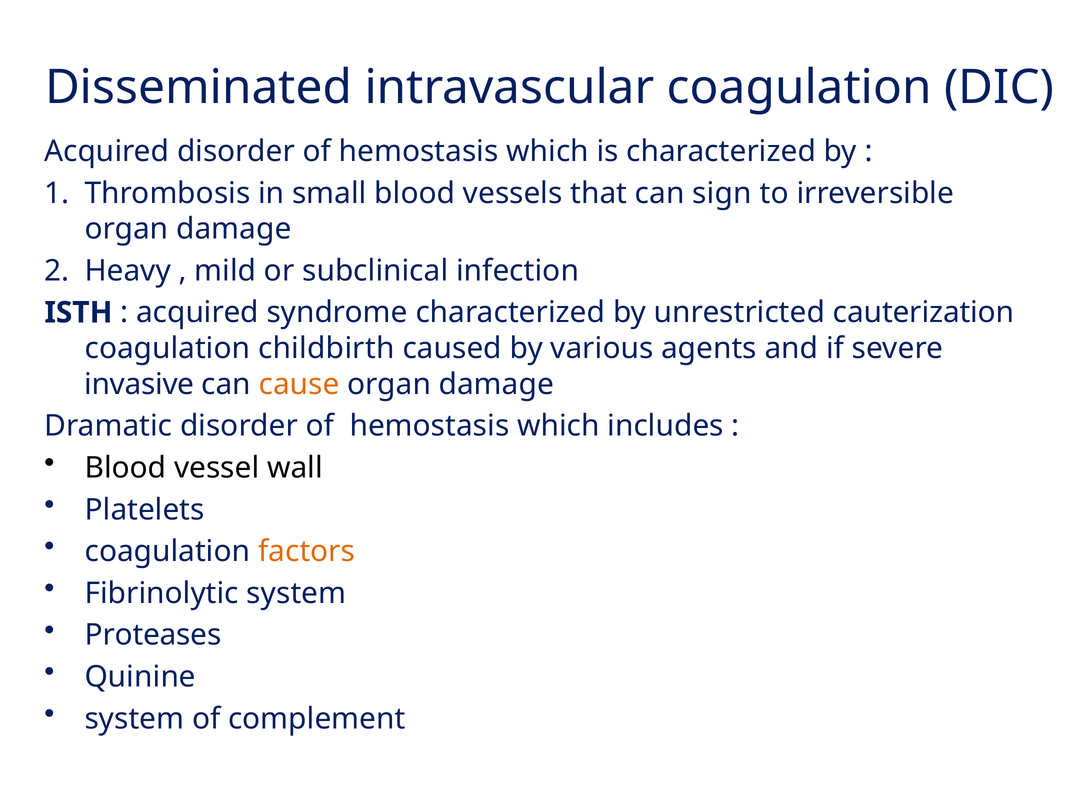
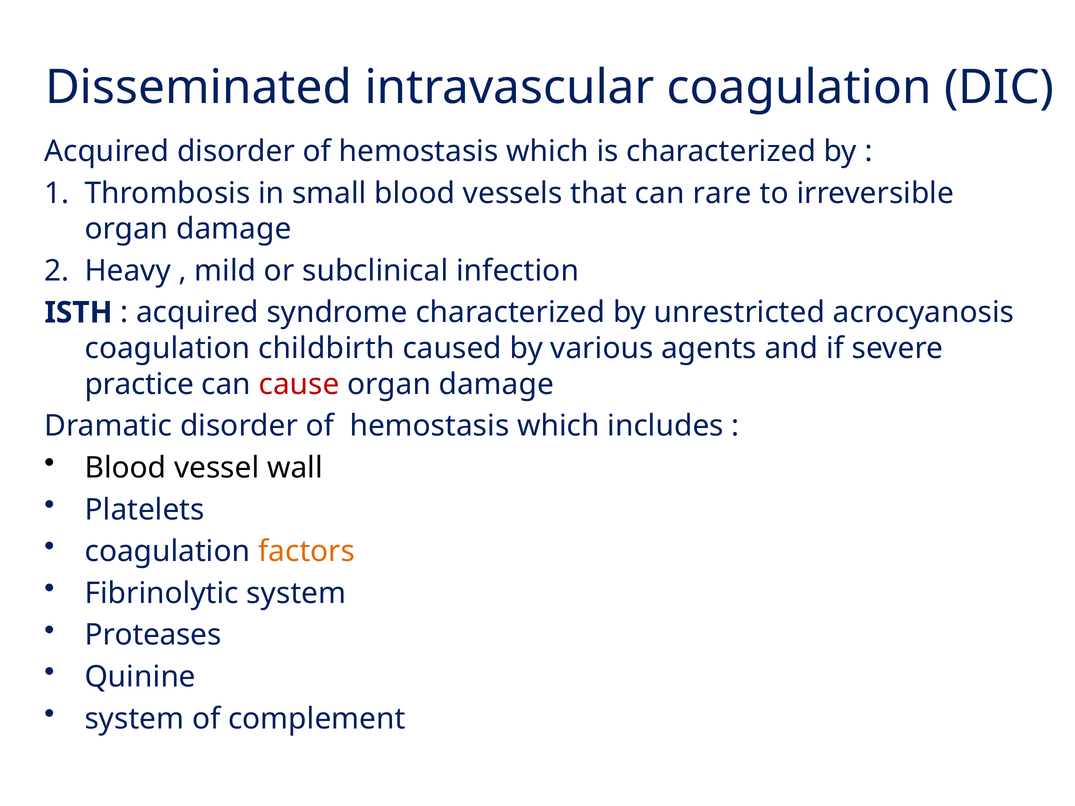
sign: sign -> rare
cauterization: cauterization -> acrocyanosis
invasive: invasive -> practice
cause colour: orange -> red
